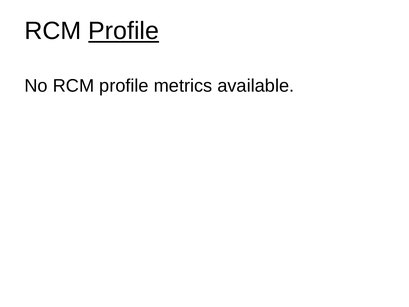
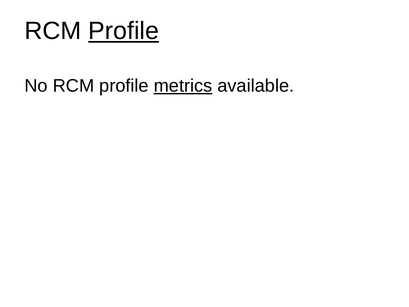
metrics underline: none -> present
